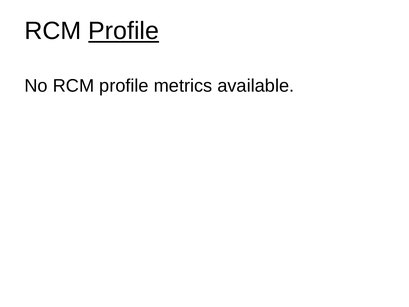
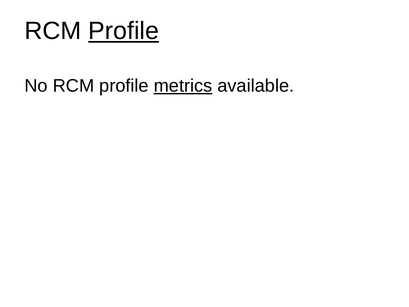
metrics underline: none -> present
